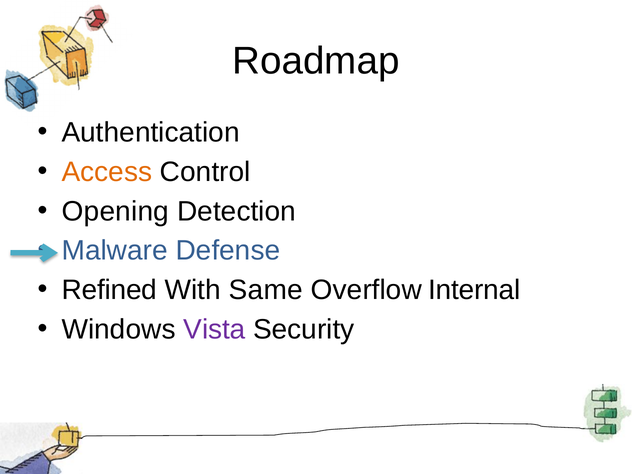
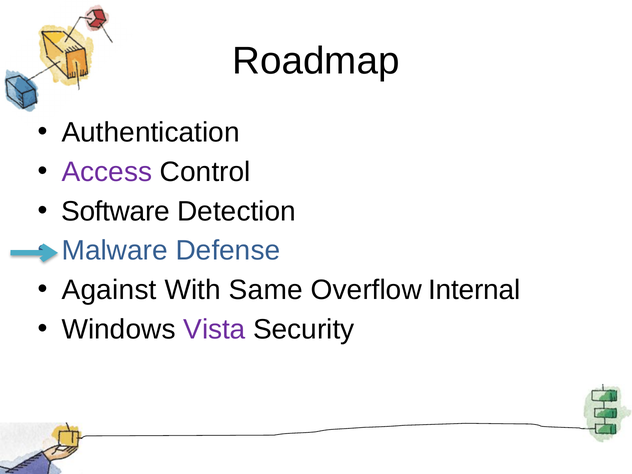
Access colour: orange -> purple
Opening: Opening -> Software
Refined: Refined -> Against
